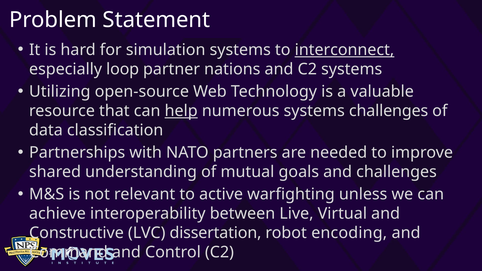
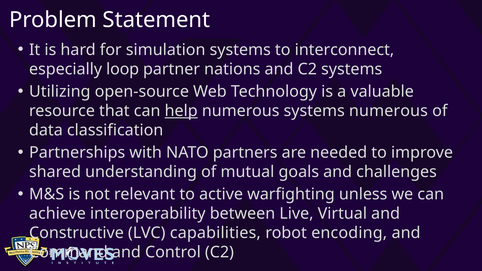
interconnect underline: present -> none
systems challenges: challenges -> numerous
dissertation: dissertation -> capabilities
